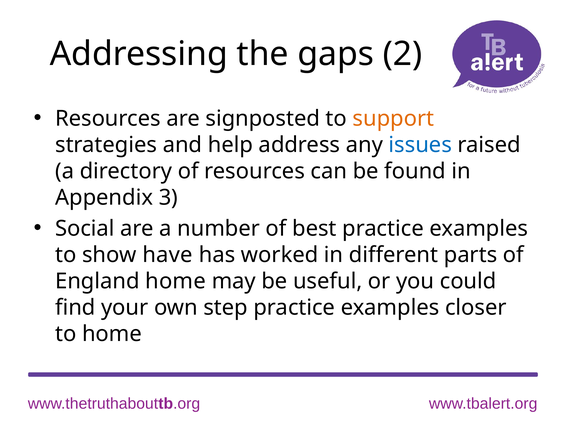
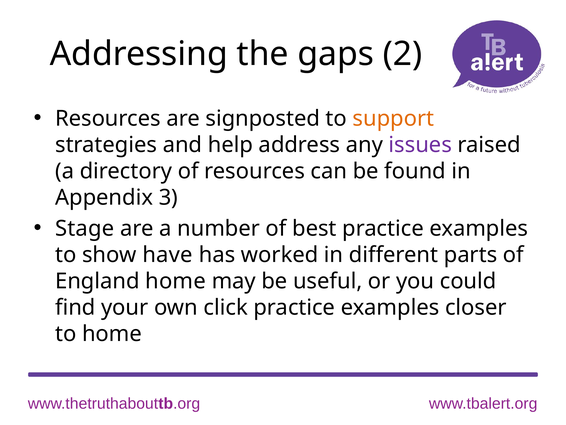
issues colour: blue -> purple
Social: Social -> Stage
step: step -> click
